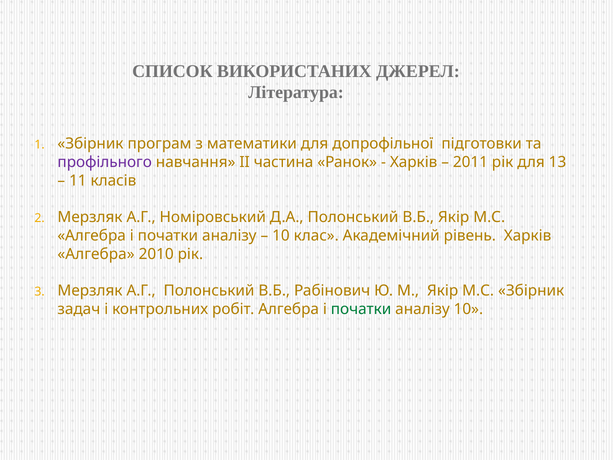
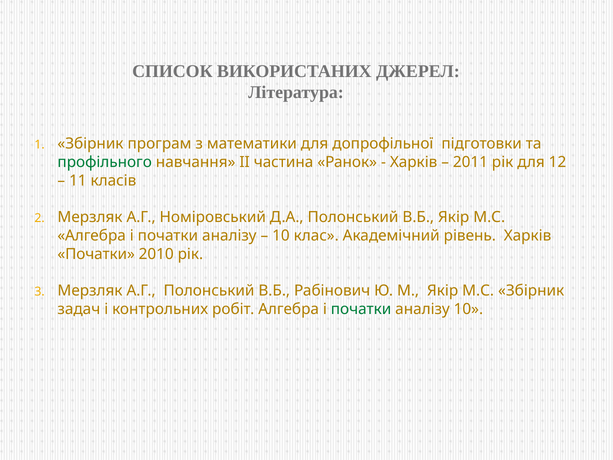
профільного colour: purple -> green
13: 13 -> 12
Алгебра at (96, 254): Алгебра -> Початки
